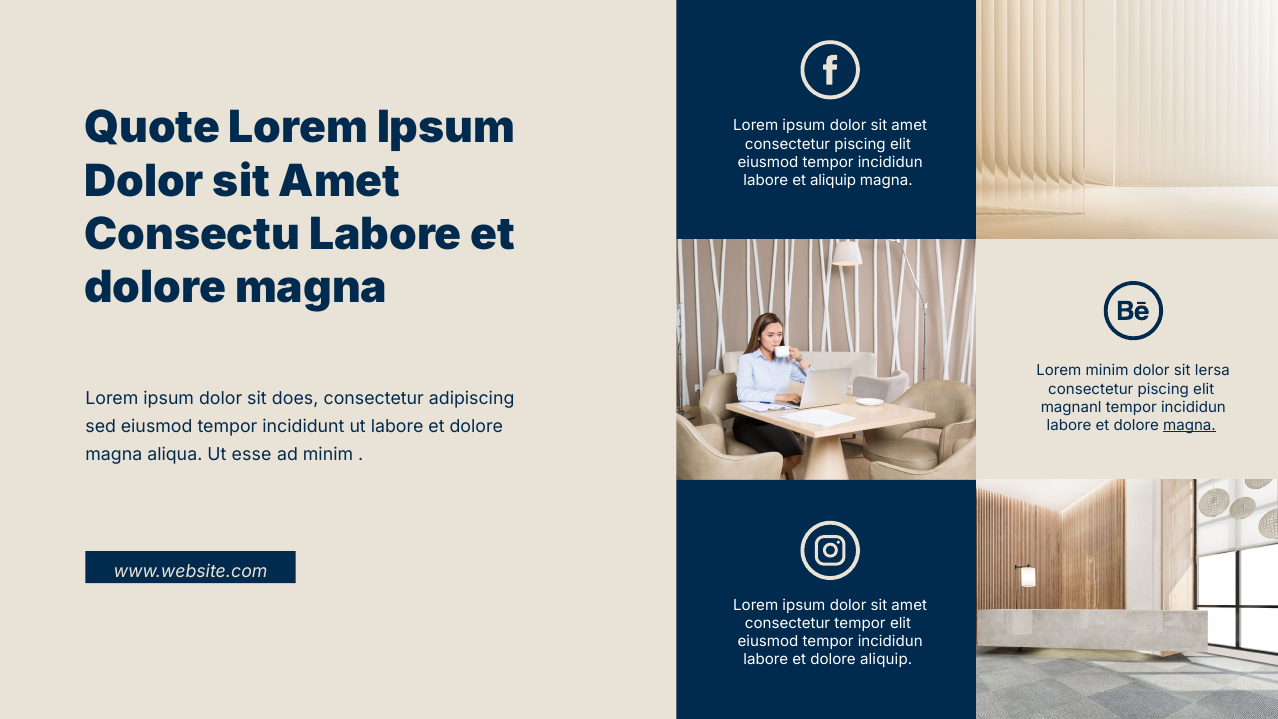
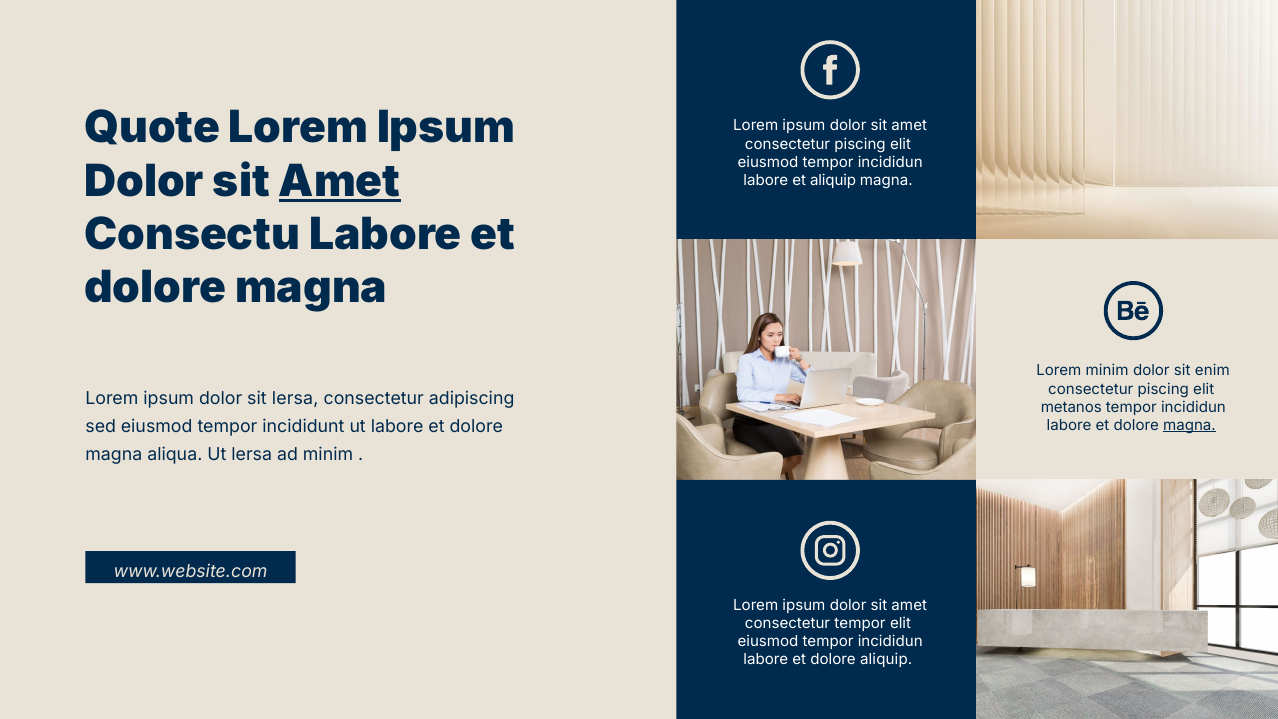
Amet at (340, 181) underline: none -> present
lersa: lersa -> enim
sit does: does -> lersa
magnanl: magnanl -> metanos
Ut esse: esse -> lersa
